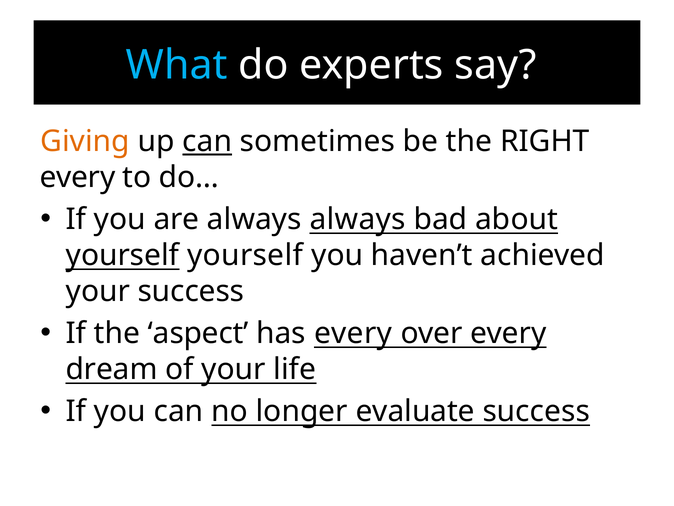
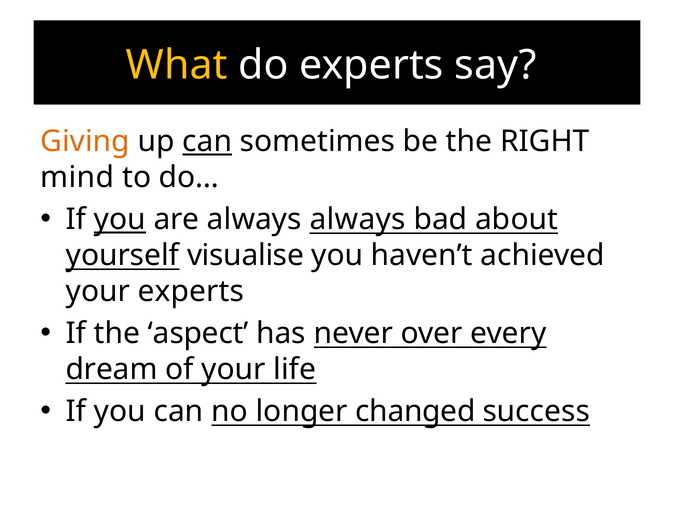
What colour: light blue -> yellow
every at (78, 177): every -> mind
you at (120, 219) underline: none -> present
yourself yourself: yourself -> visualise
your success: success -> experts
has every: every -> never
evaluate: evaluate -> changed
